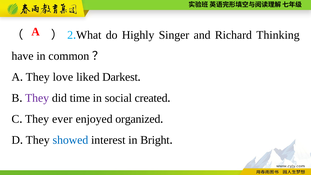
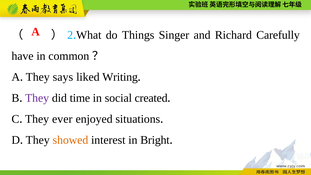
Highly: Highly -> Things
Thinking: Thinking -> Carefully
love: love -> says
Darkest: Darkest -> Writing
organized: organized -> situations
showed colour: blue -> orange
